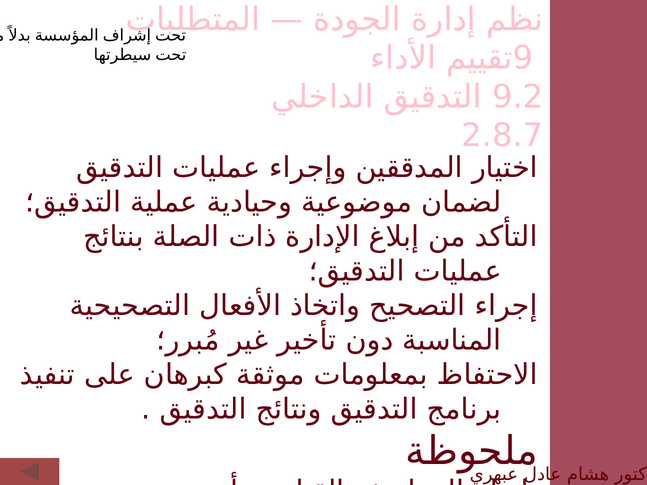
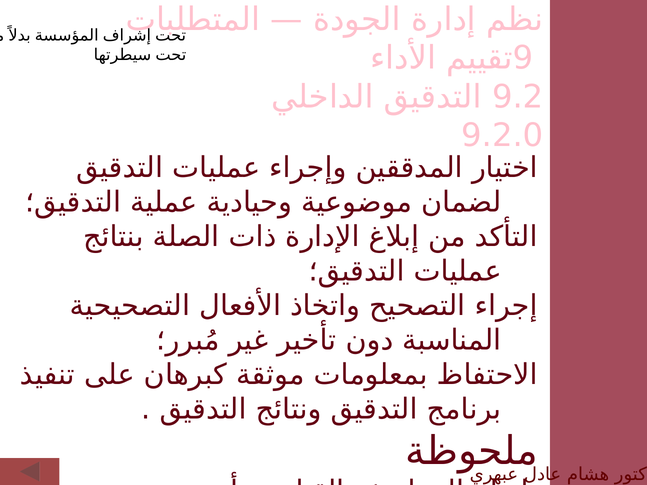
2.8.7: 2.8.7 -> 9.2.0
